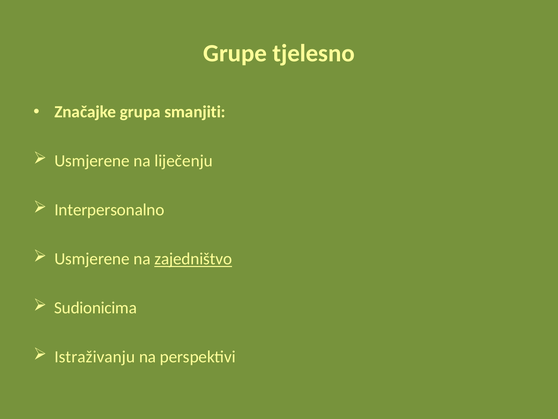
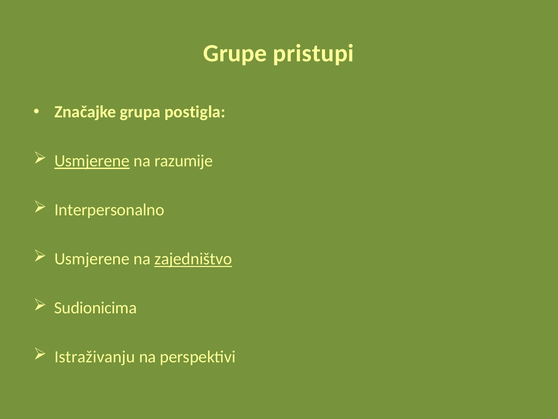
tjelesno: tjelesno -> pristupi
smanjiti: smanjiti -> postigla
Usmjerene at (92, 161) underline: none -> present
liječenju: liječenju -> razumije
